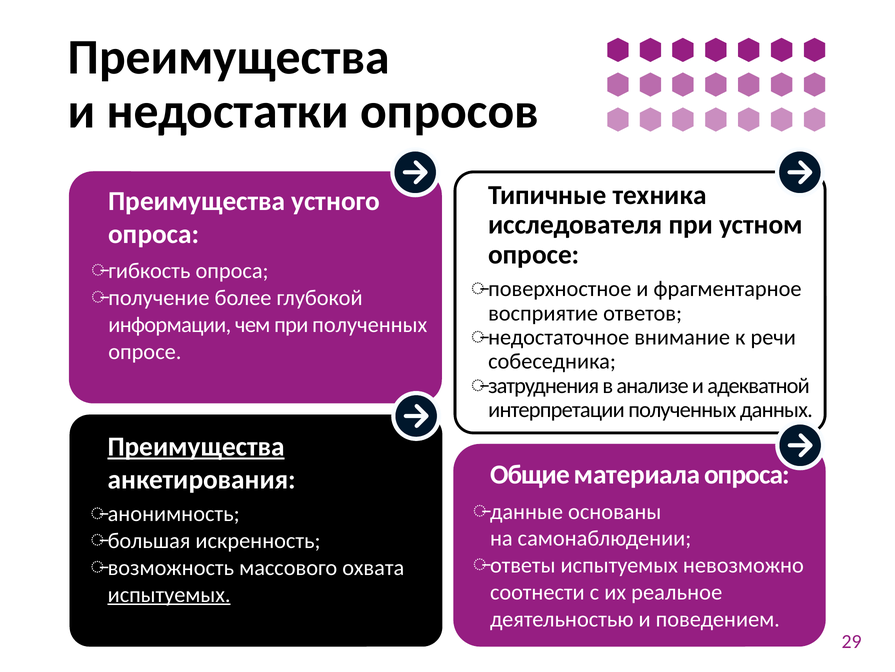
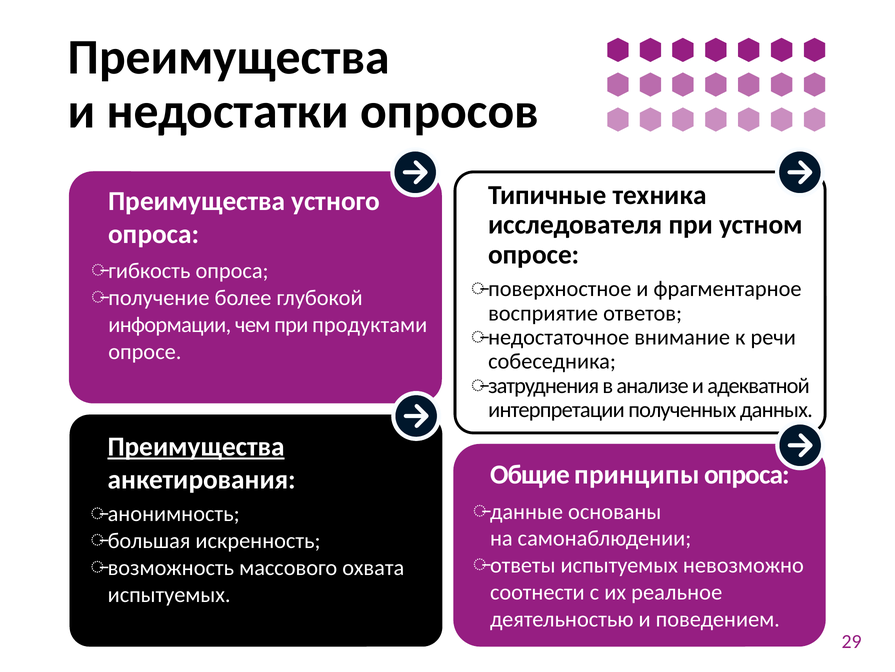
при полученных: полученных -> продуктами
материала: материала -> принципы
испытуемых at (169, 594) underline: present -> none
